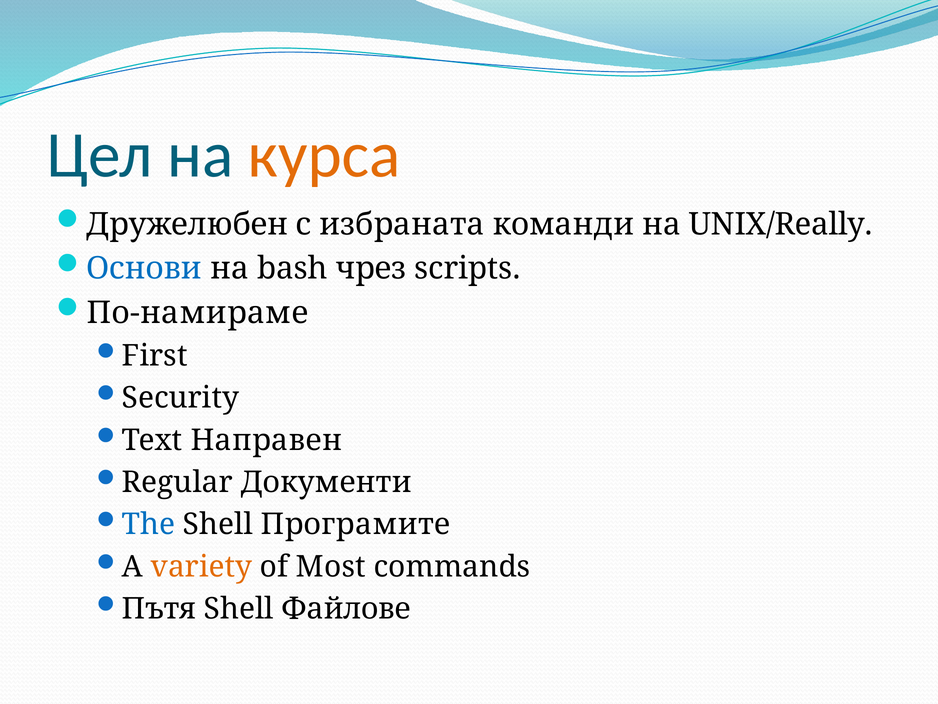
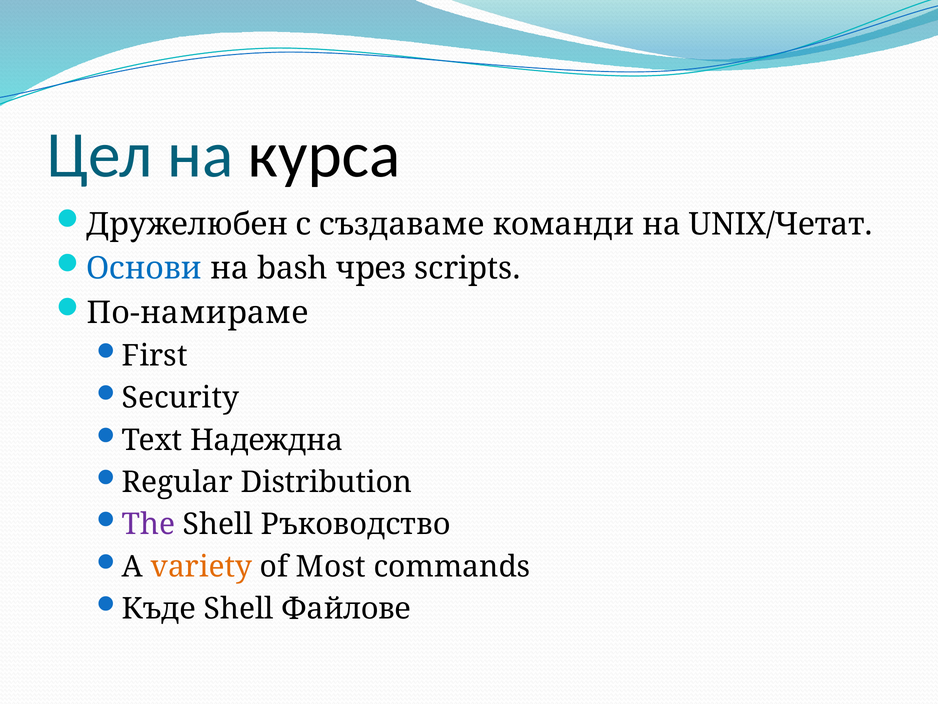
курса colour: orange -> black
избраната: избраната -> създаваме
UNIX/Really: UNIX/Really -> UNIX/Четат
Направен: Направен -> Надеждна
Документи: Документи -> Distribution
The colour: blue -> purple
Програмите: Програмите -> Ръководство
Пътя: Пътя -> Къде
